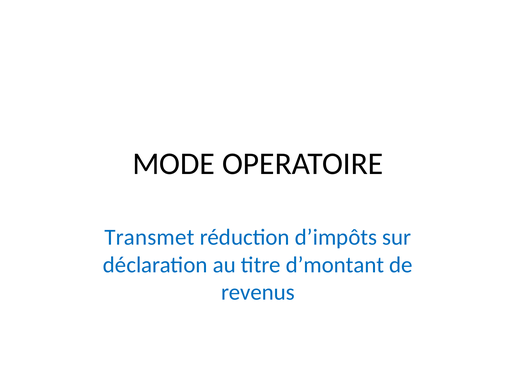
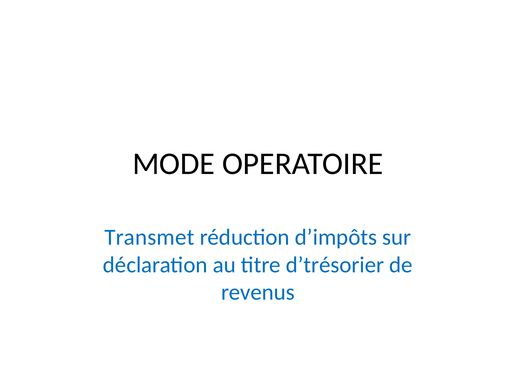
d’montant: d’montant -> d’trésorier
